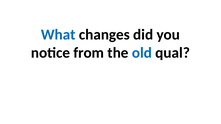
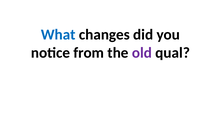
old colour: blue -> purple
